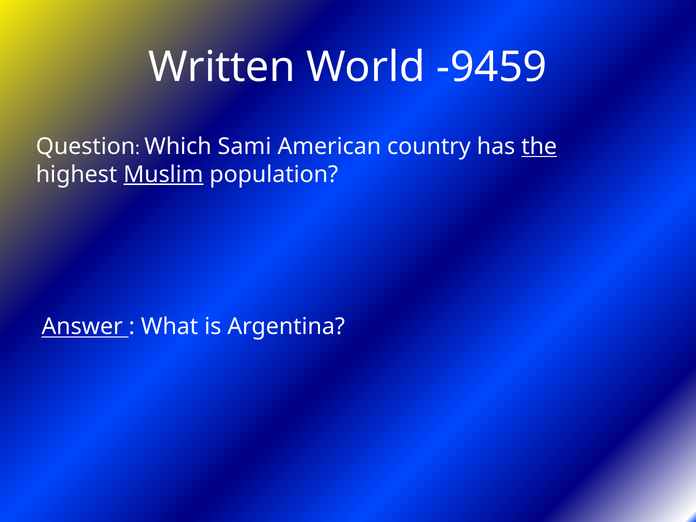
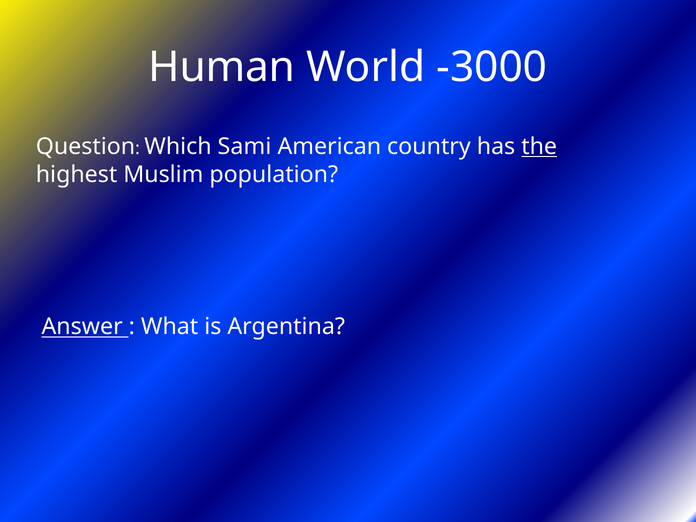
Written: Written -> Human
-9459: -9459 -> -3000
Muslim underline: present -> none
